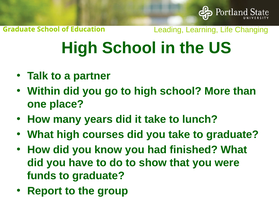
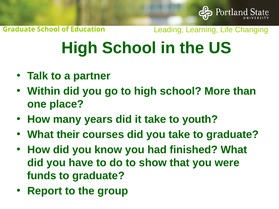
lunch: lunch -> youth
What high: high -> their
